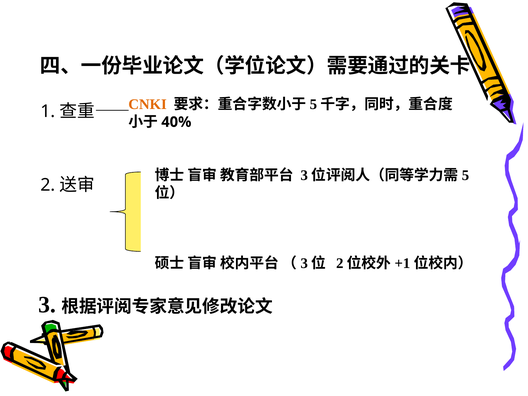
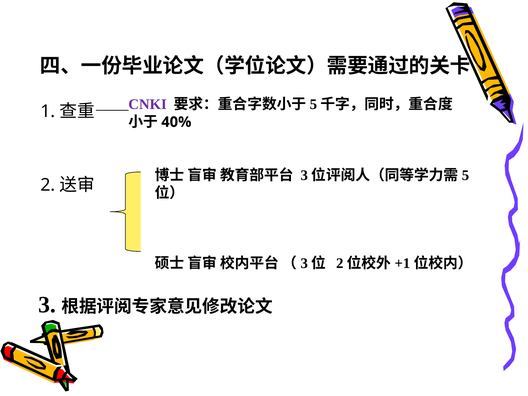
CNKI colour: orange -> purple
